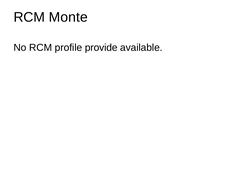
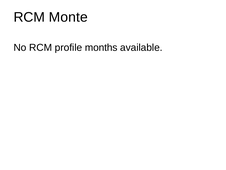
provide: provide -> months
